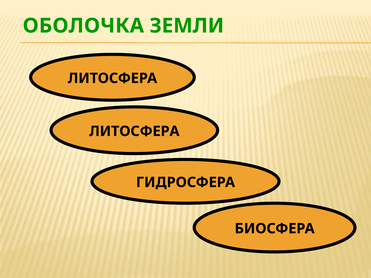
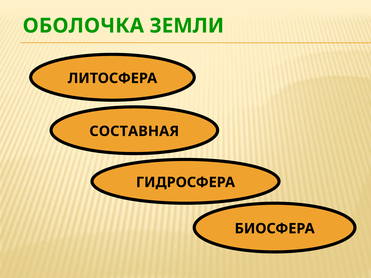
ЛИТОСФЕРА at (134, 131): ЛИТОСФЕРА -> СОСТАВНАЯ
